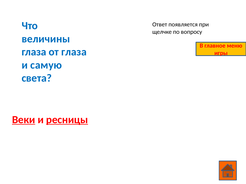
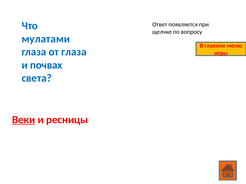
величины: величины -> мулатами
самую: самую -> почвах
ресницы underline: present -> none
